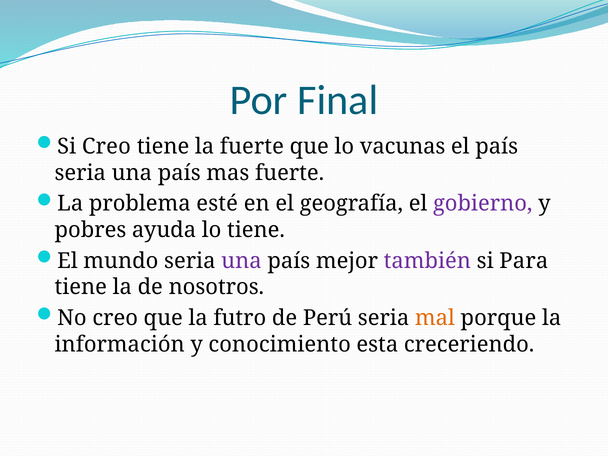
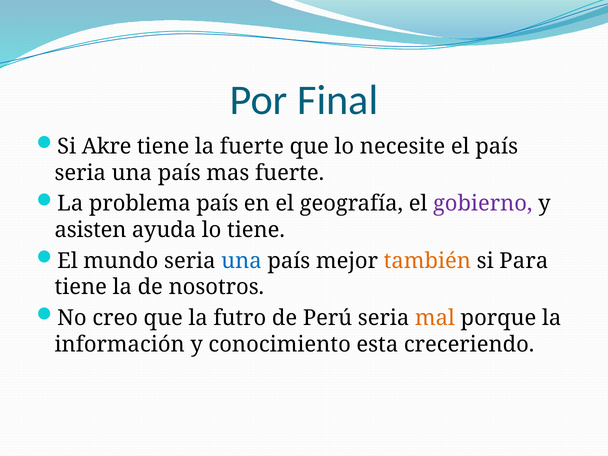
Si Creo: Creo -> Akre
vacunas: vacunas -> necesite
problema esté: esté -> país
pobres: pobres -> asisten
una at (241, 261) colour: purple -> blue
también colour: purple -> orange
